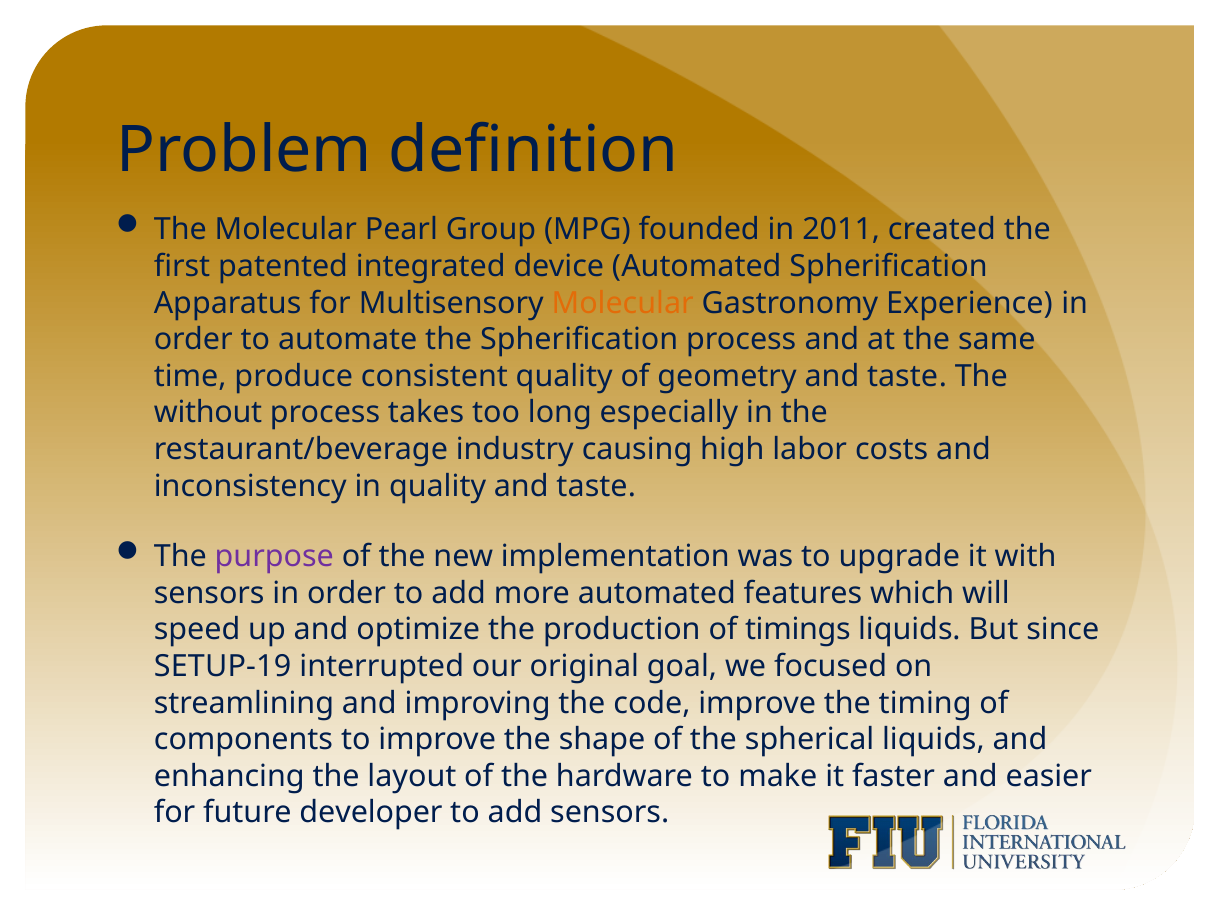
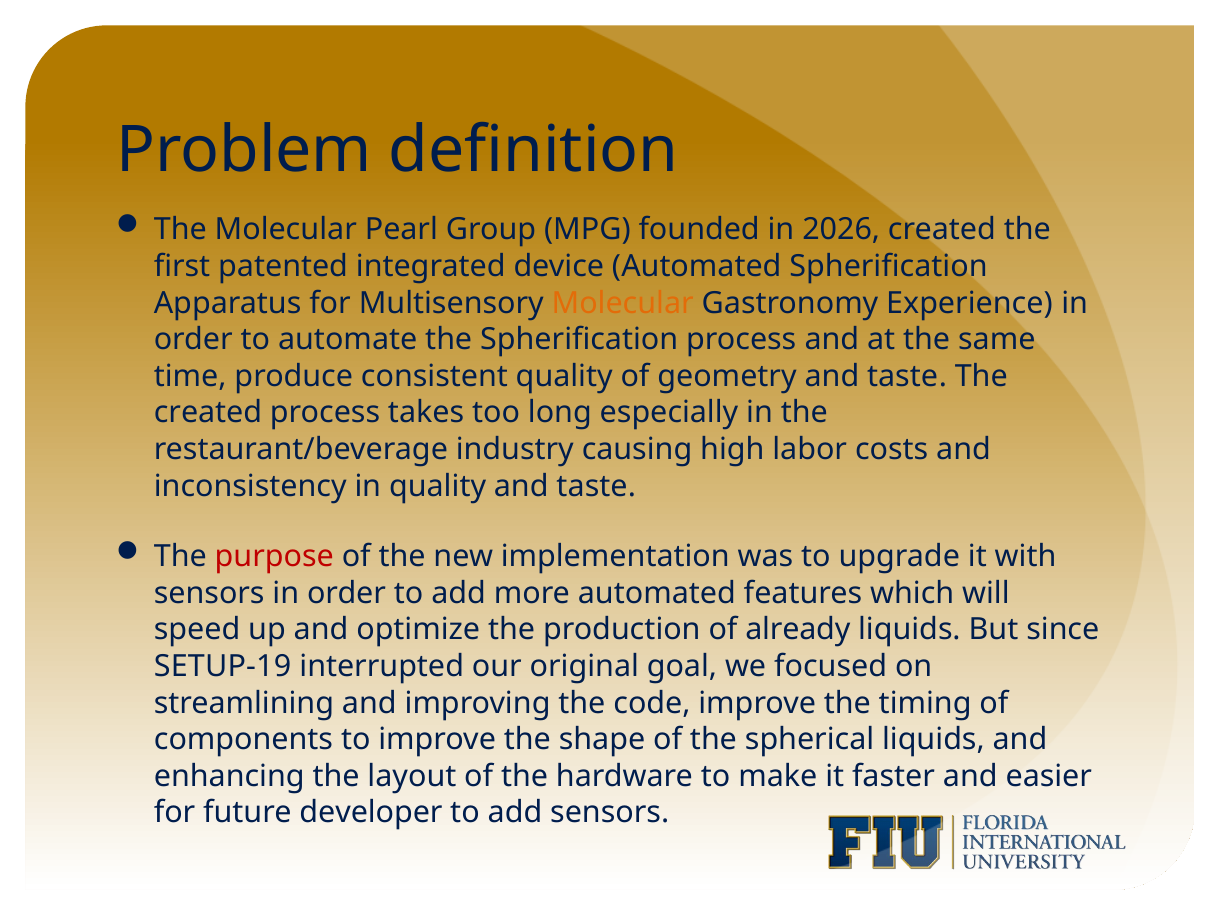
2011: 2011 -> 2026
without at (208, 413): without -> created
purpose colour: purple -> red
timings: timings -> already
